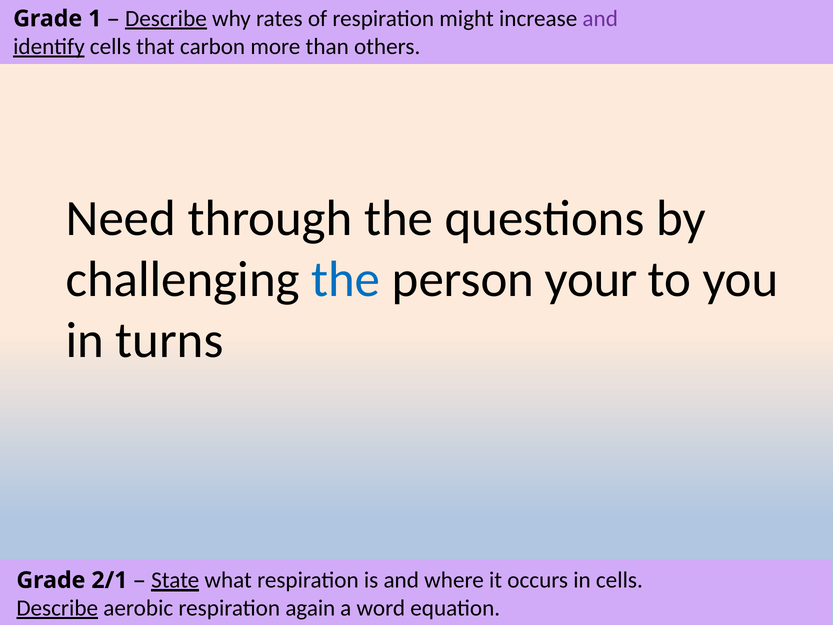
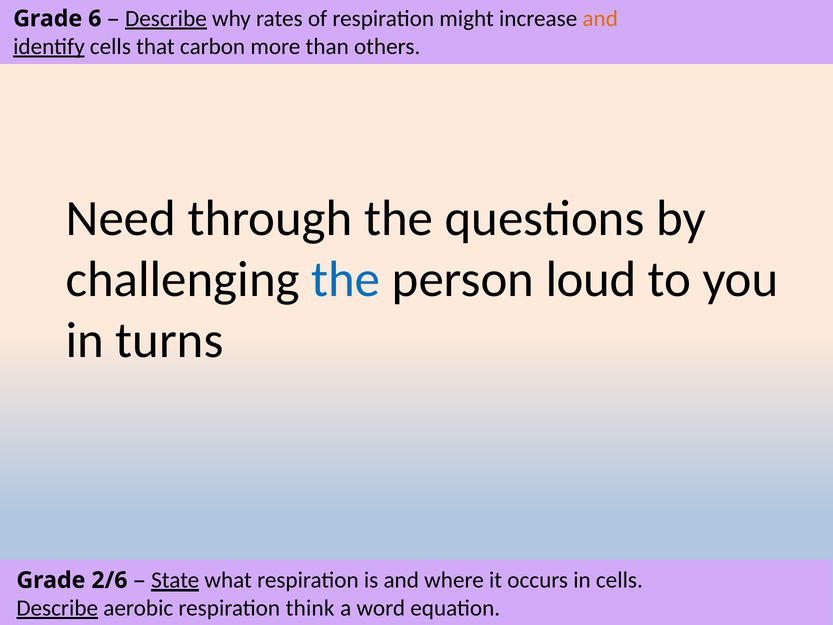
1: 1 -> 6
and at (600, 19) colour: purple -> orange
your: your -> loud
2/1: 2/1 -> 2/6
again: again -> think
